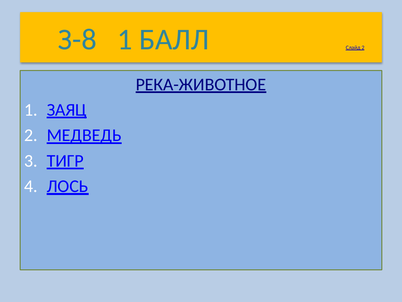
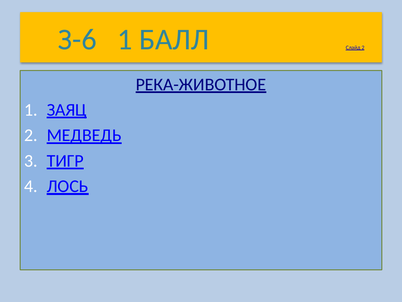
З-8: З-8 -> З-6
